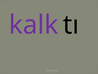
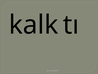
kalk colour: purple -> black
